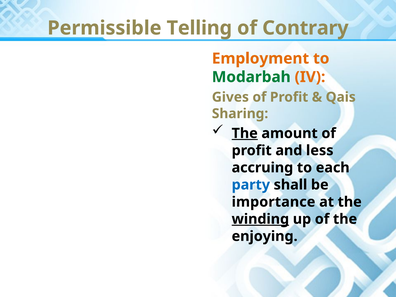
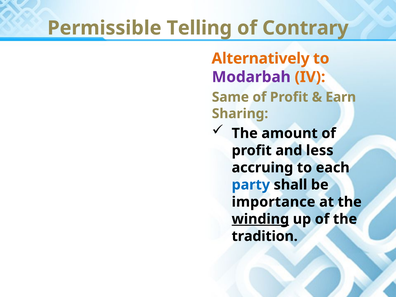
Employment: Employment -> Alternatively
Modarbah colour: green -> purple
Gives: Gives -> Same
Qais: Qais -> Earn
The at (245, 133) underline: present -> none
enjoying: enjoying -> tradition
